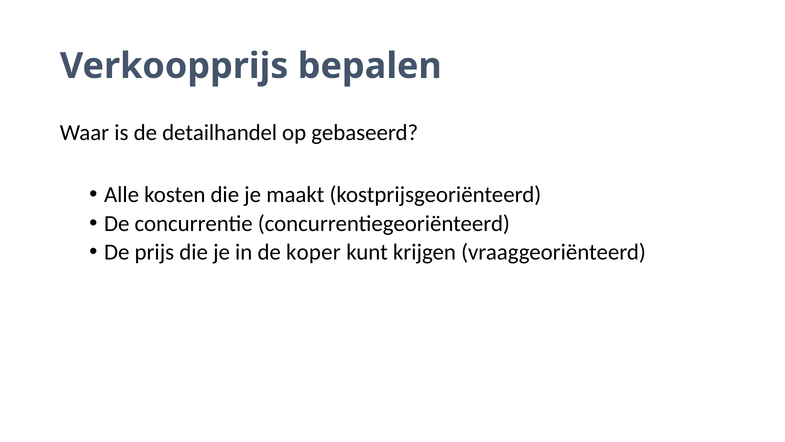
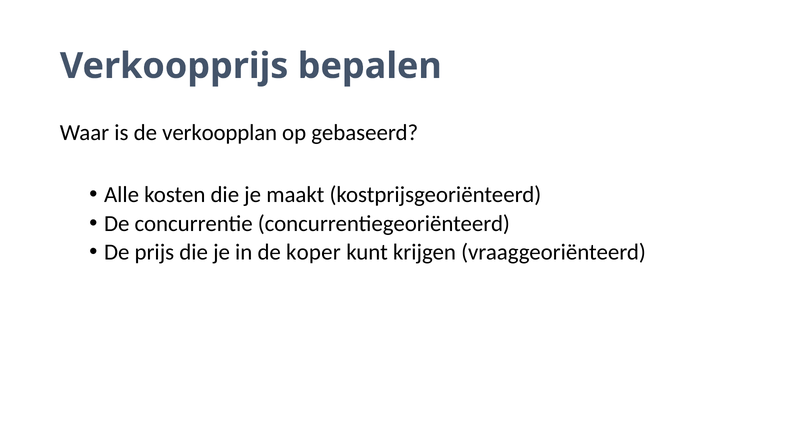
detailhandel: detailhandel -> verkoopplan
